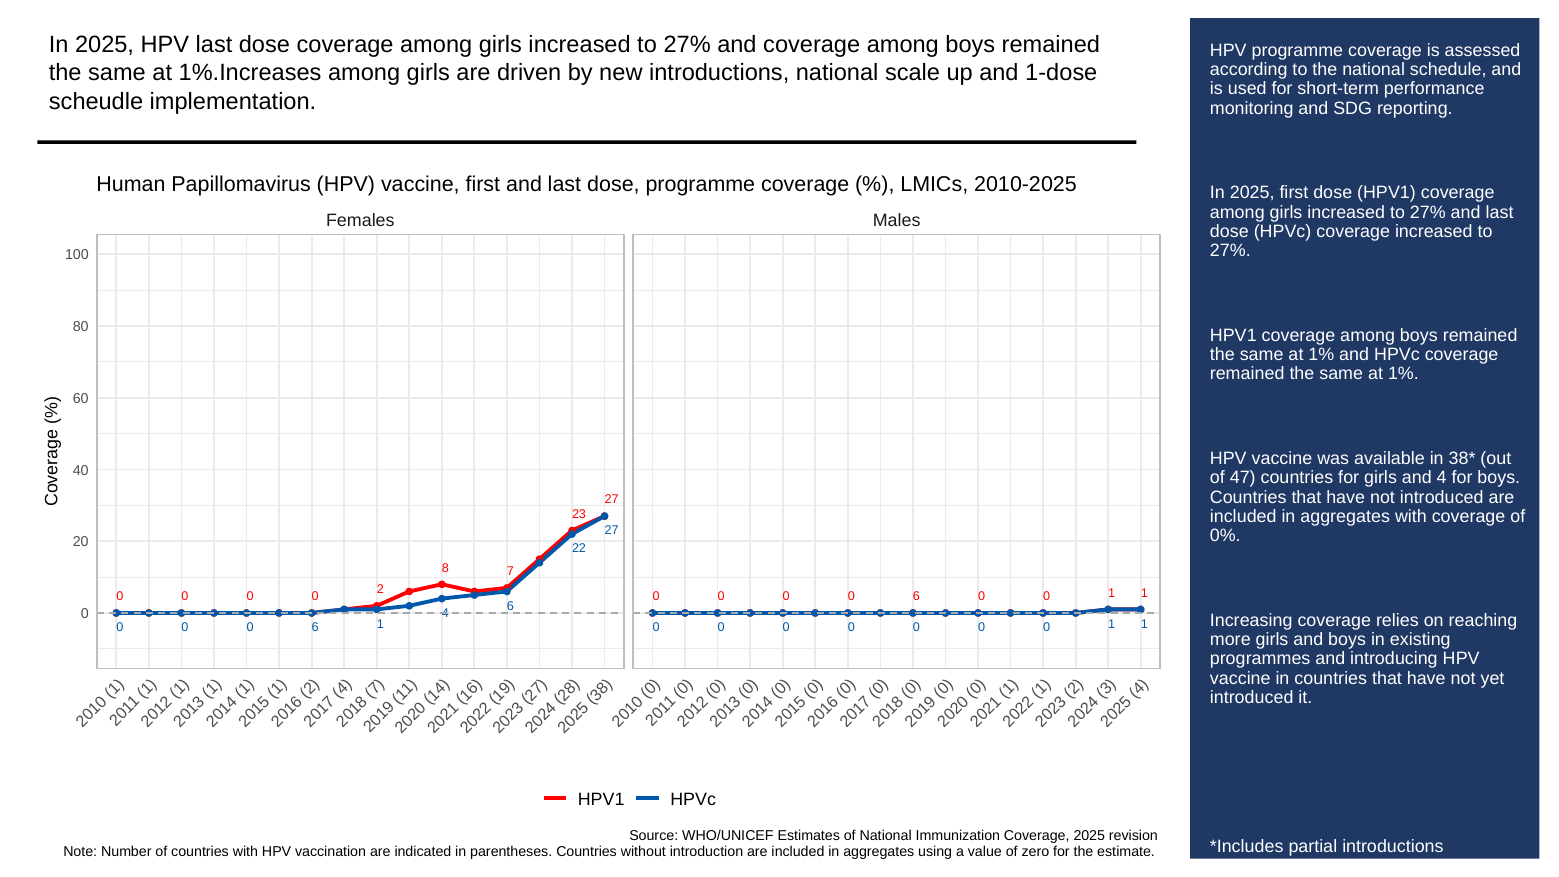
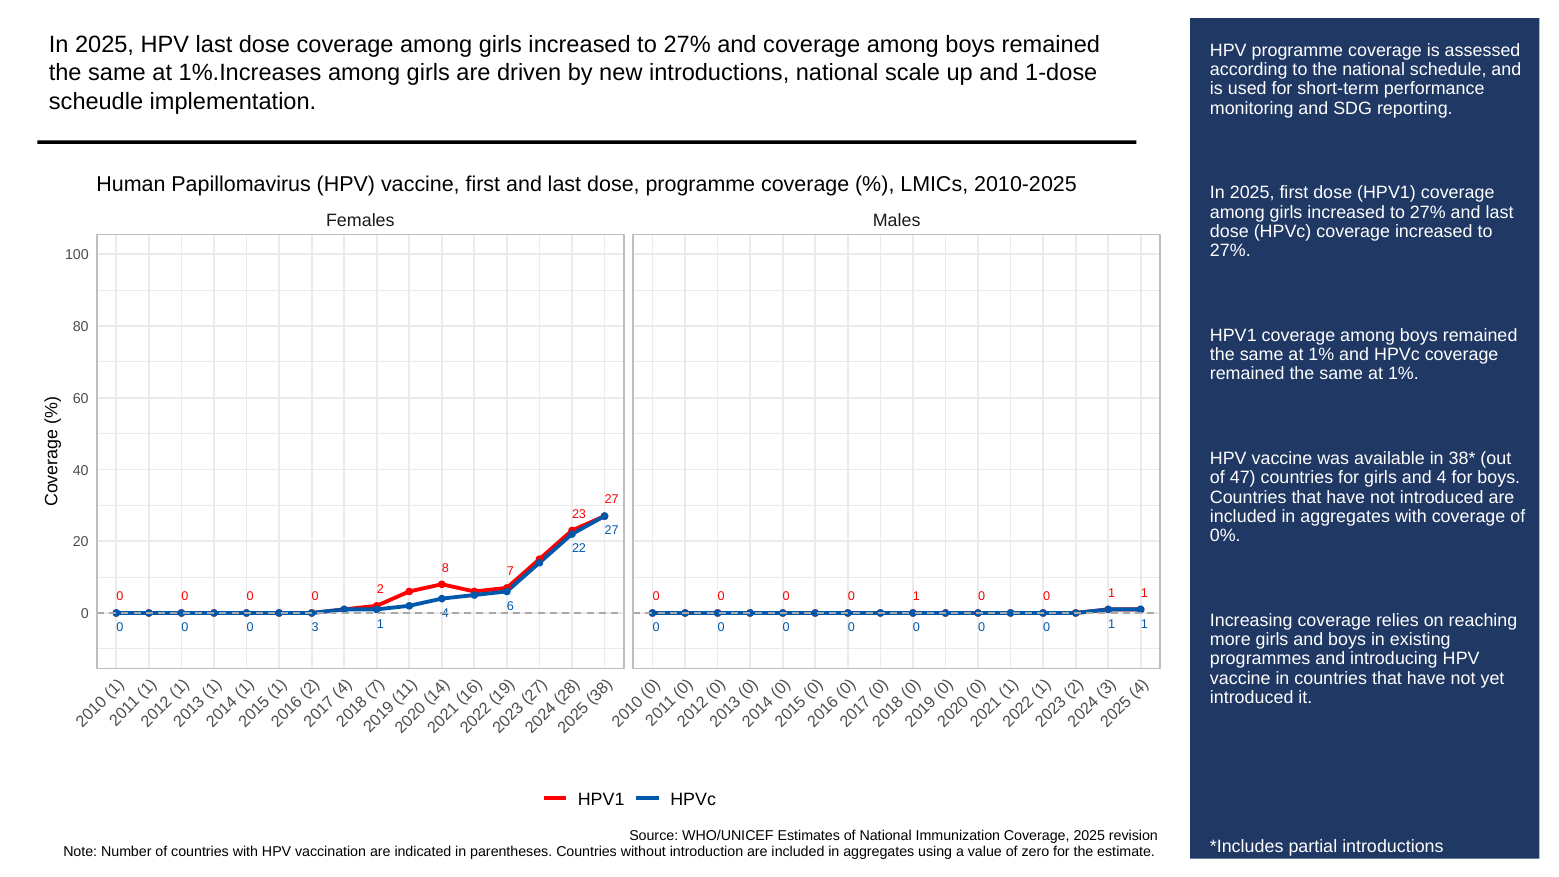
6 at (916, 597): 6 -> 1
6 at (315, 627): 6 -> 3
